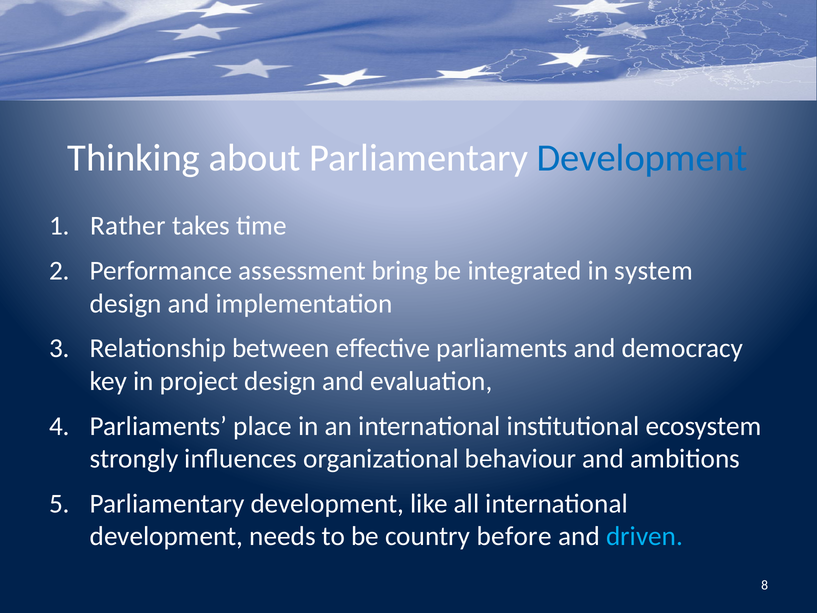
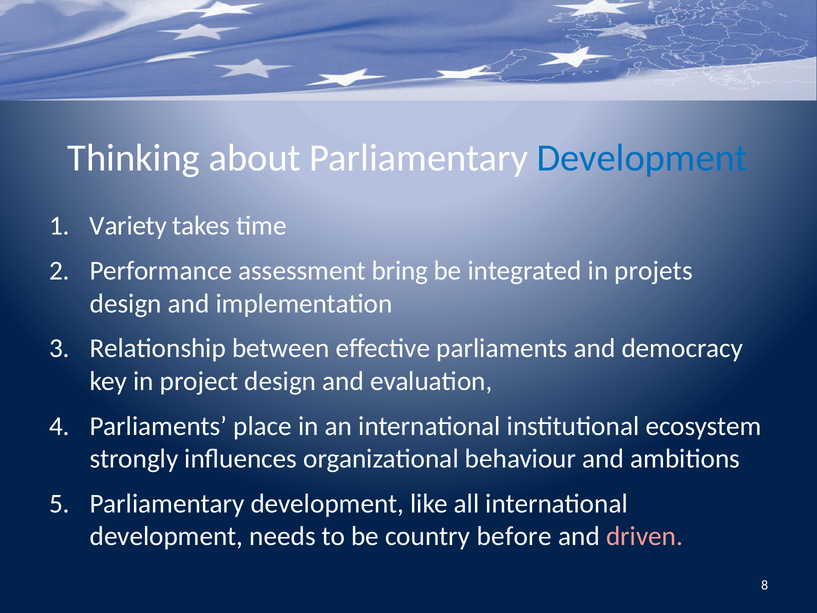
Rather: Rather -> Variety
system: system -> projets
driven colour: light blue -> pink
